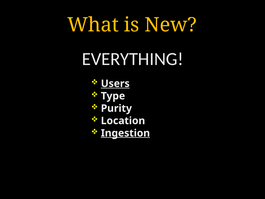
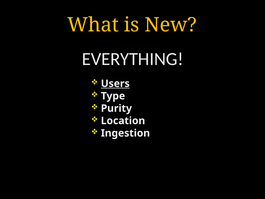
Ingestion underline: present -> none
